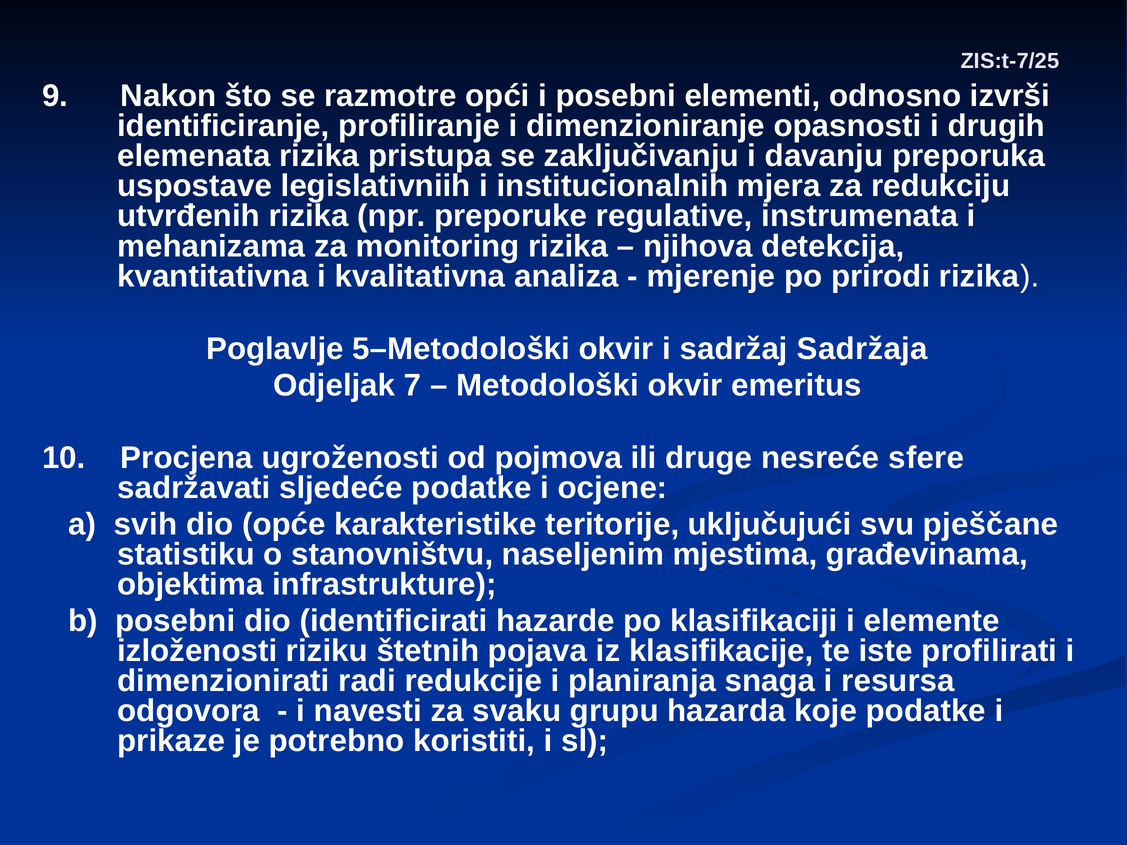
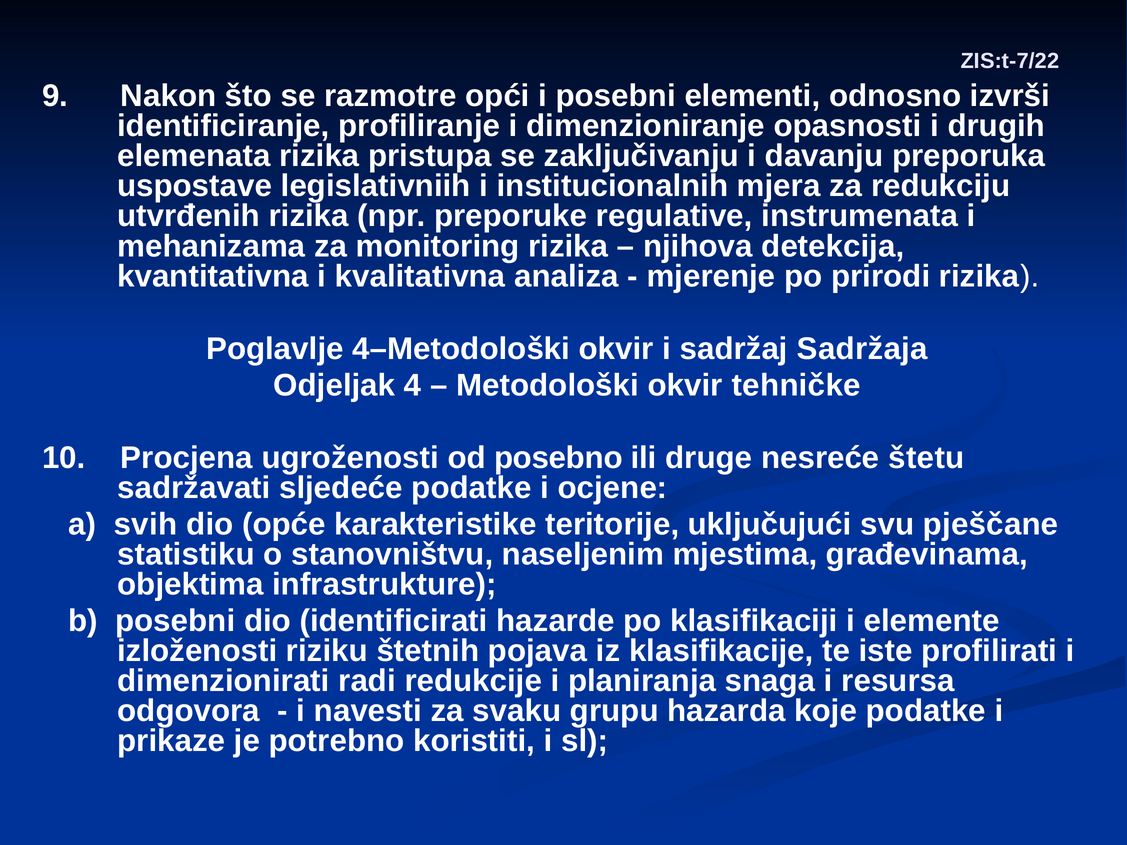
ZIS:t-7/25: ZIS:t-7/25 -> ZIS:t-7/22
5–Metodološki: 5–Metodološki -> 4–Metodološki
7: 7 -> 4
emeritus: emeritus -> tehničke
pojmova: pojmova -> posebno
sfere: sfere -> štetu
